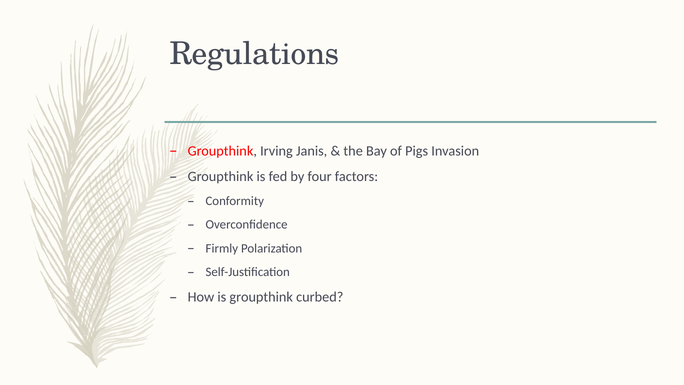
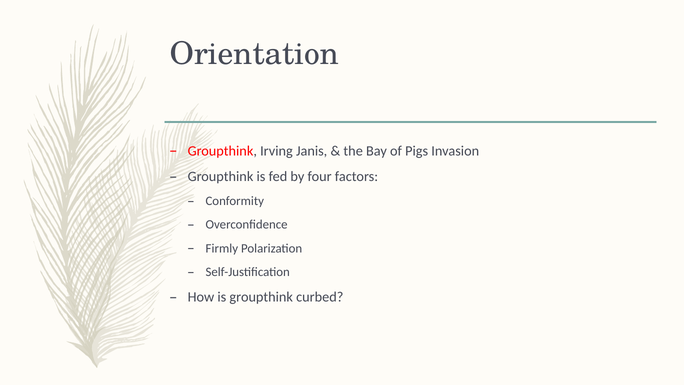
Regulations: Regulations -> Orientation
